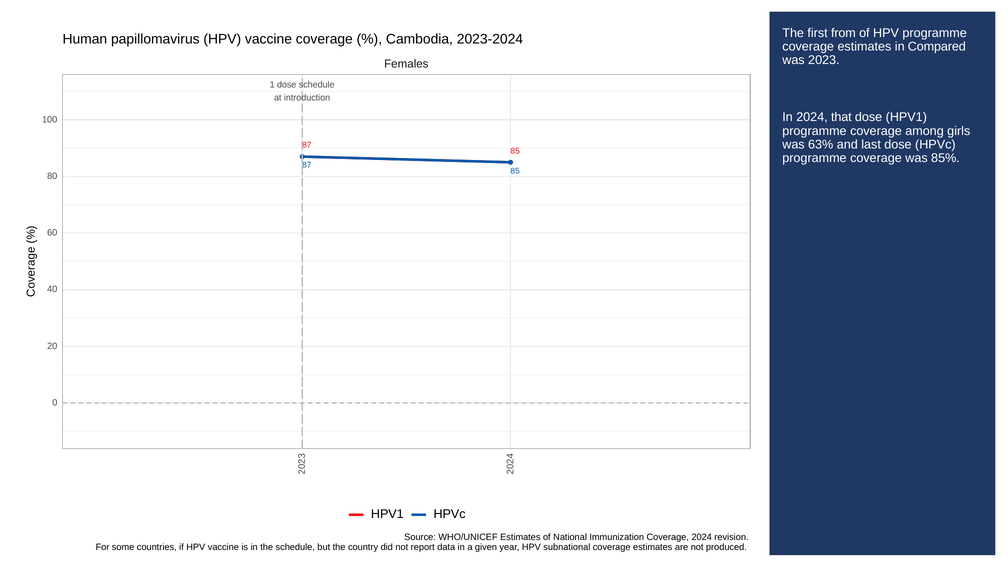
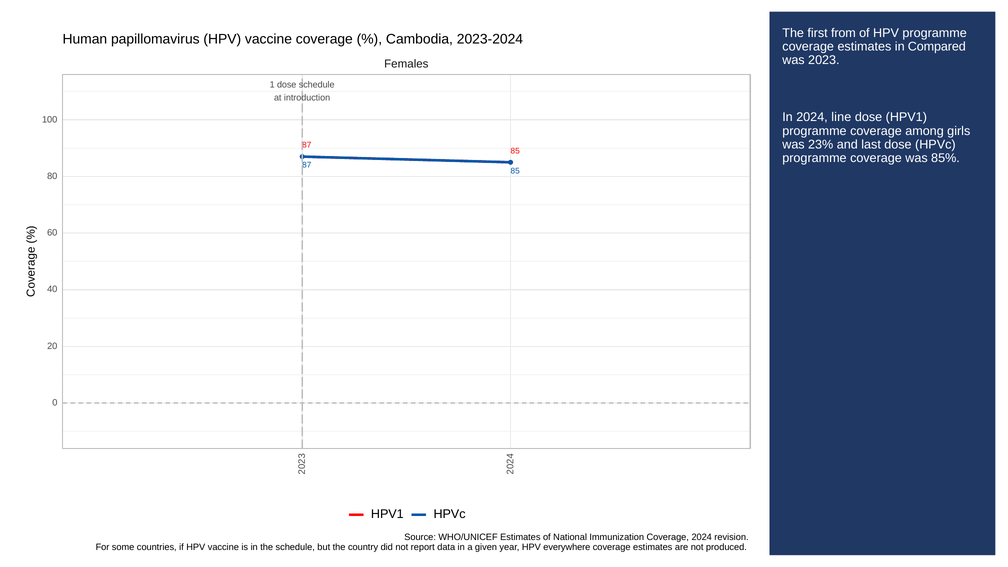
that: that -> line
63%: 63% -> 23%
subnational: subnational -> everywhere
